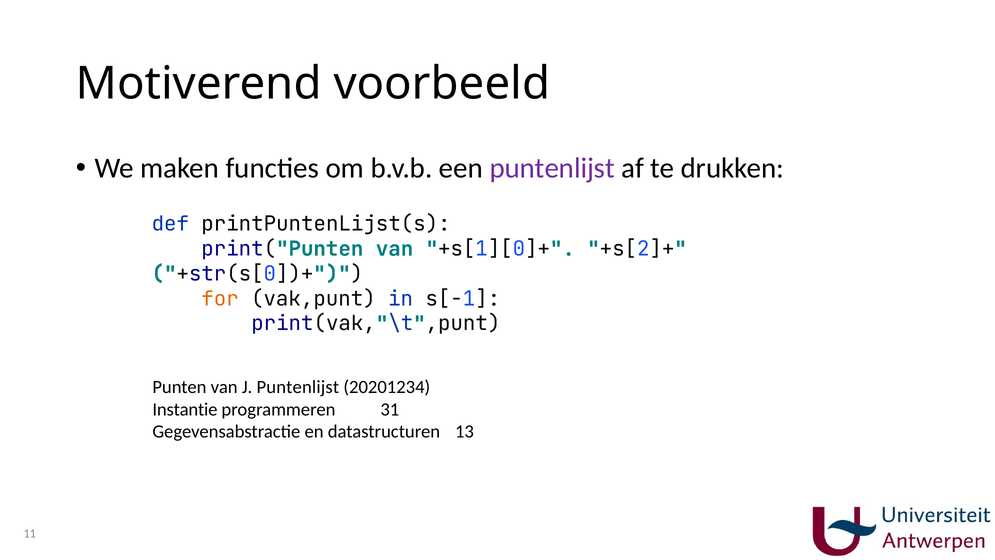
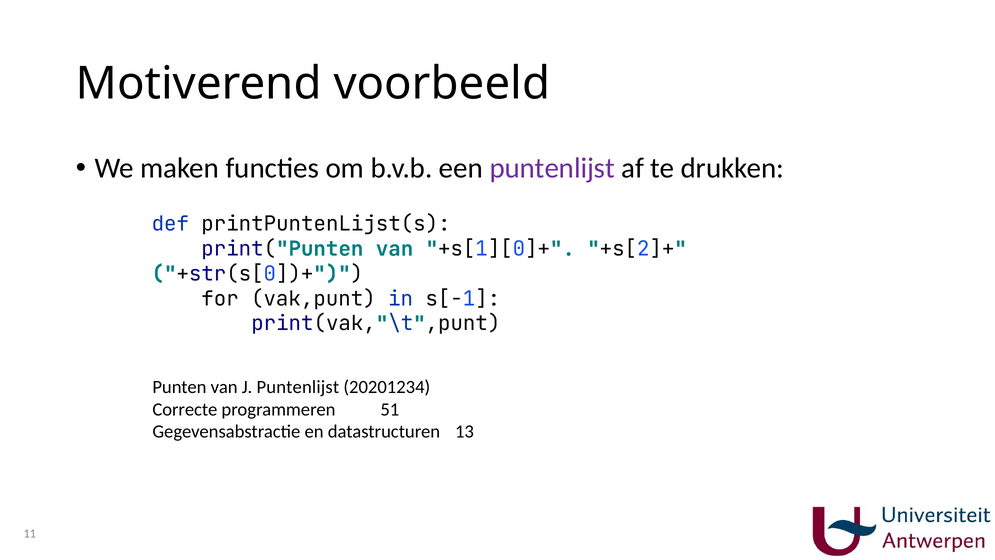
for colour: orange -> black
Instantie: Instantie -> Correcte
31: 31 -> 51
